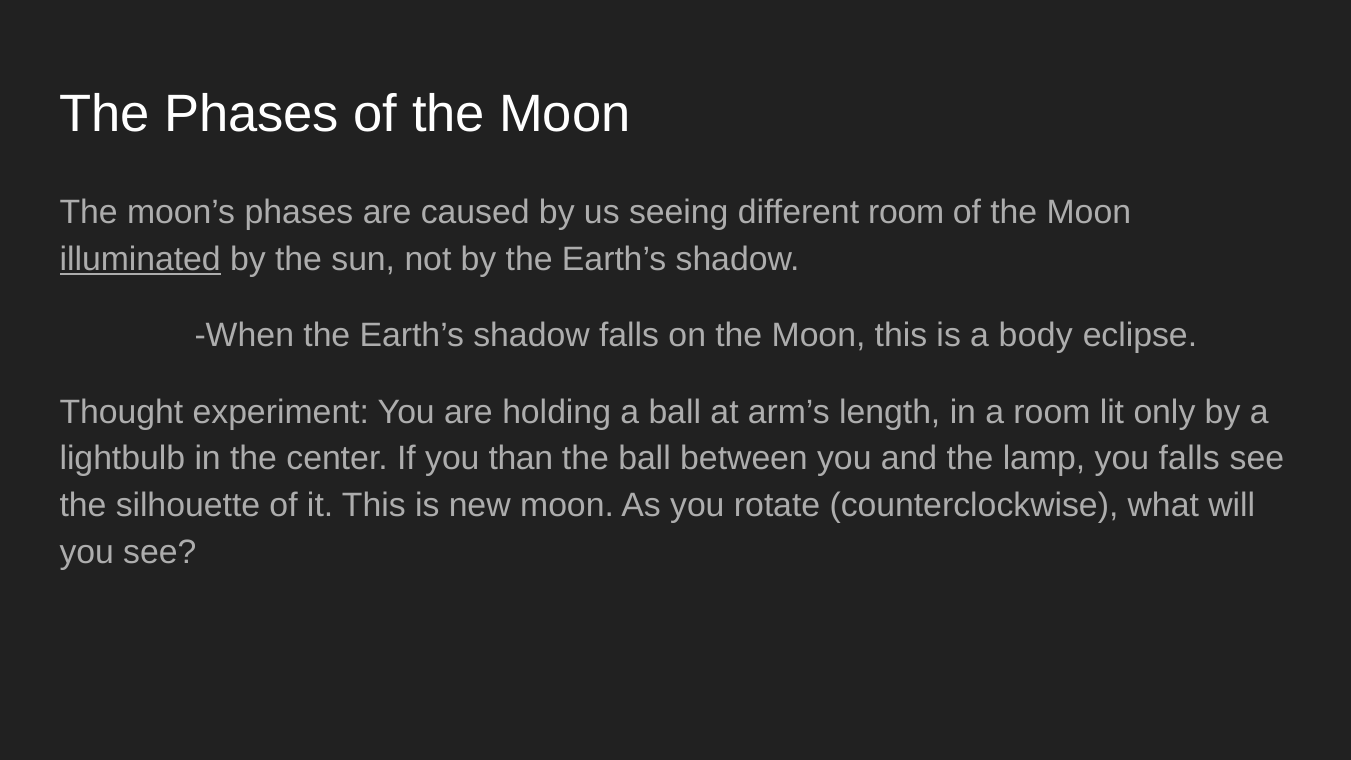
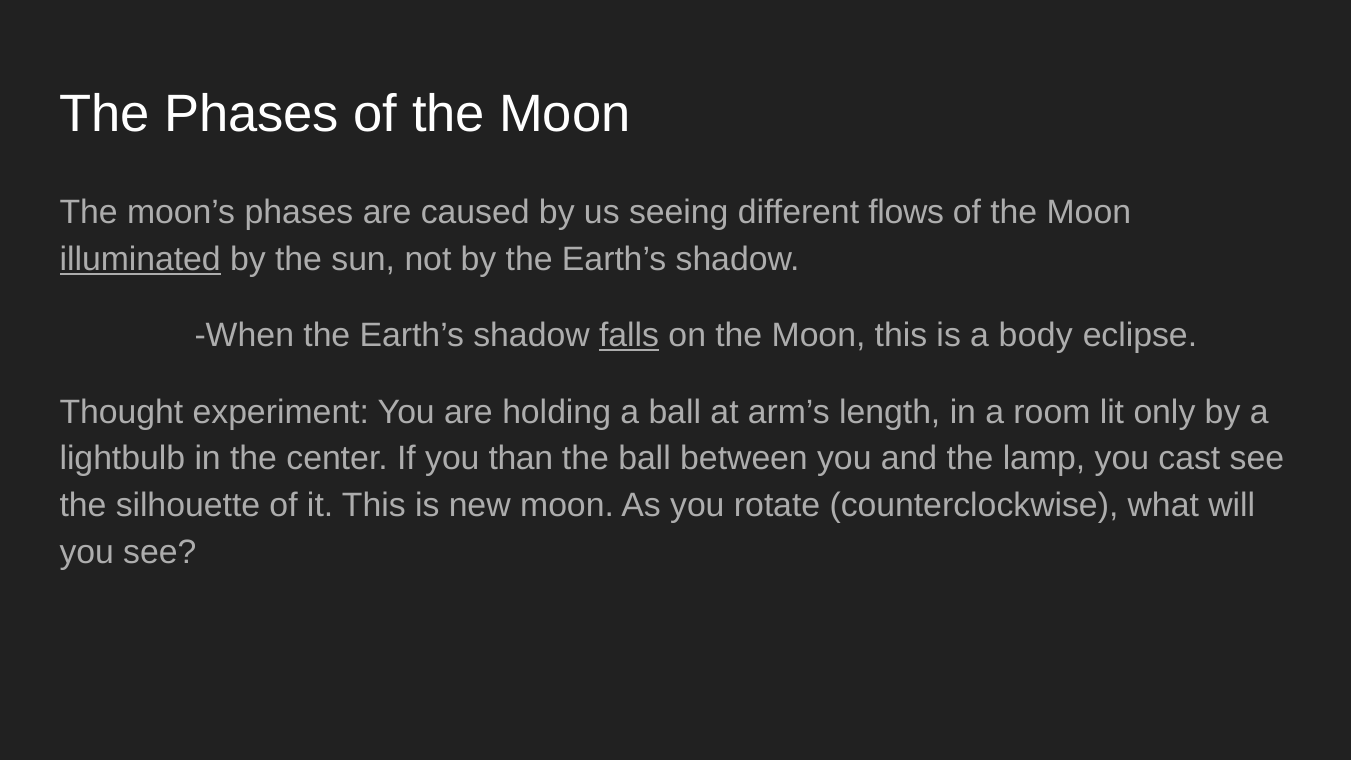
different room: room -> flows
falls at (629, 336) underline: none -> present
you falls: falls -> cast
